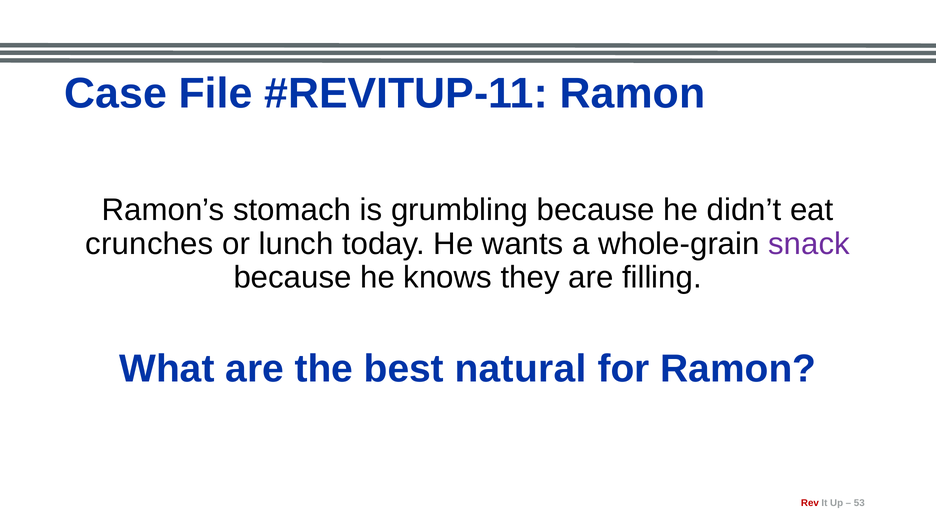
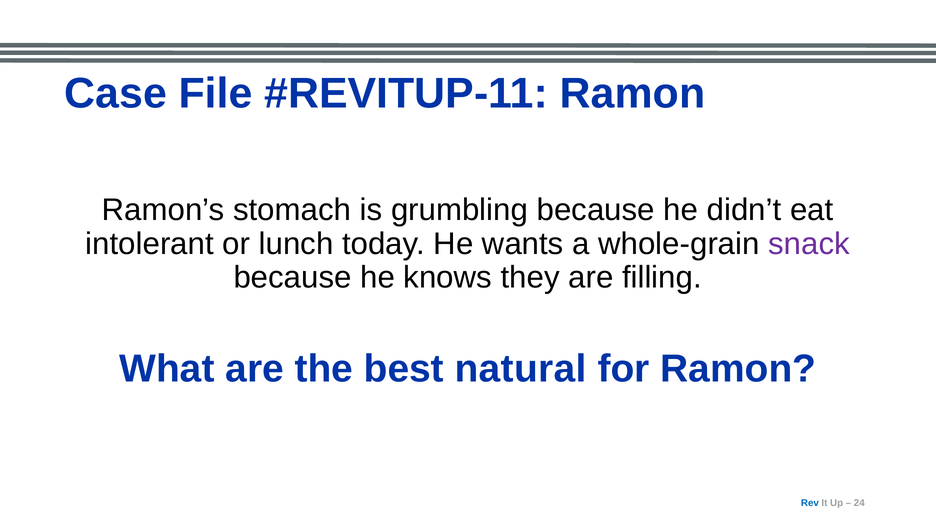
crunches: crunches -> intolerant
Rev colour: red -> blue
53: 53 -> 24
